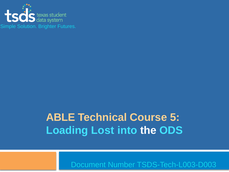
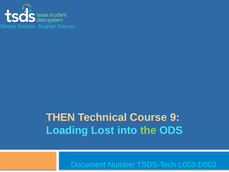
ABLE: ABLE -> THEN
5: 5 -> 9
the colour: white -> light green
